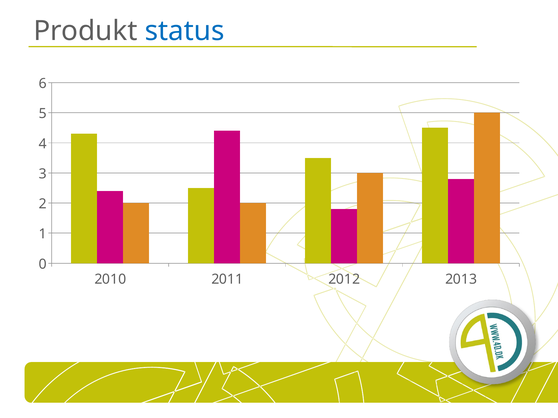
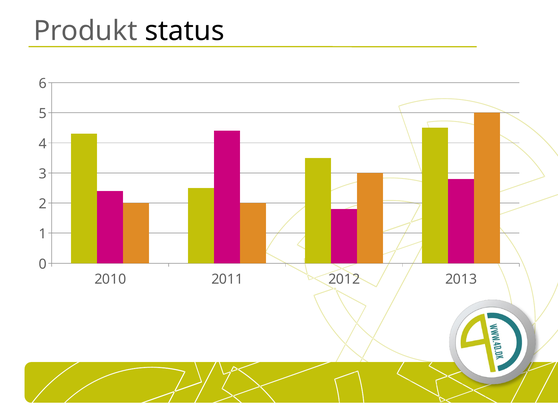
status colour: blue -> black
